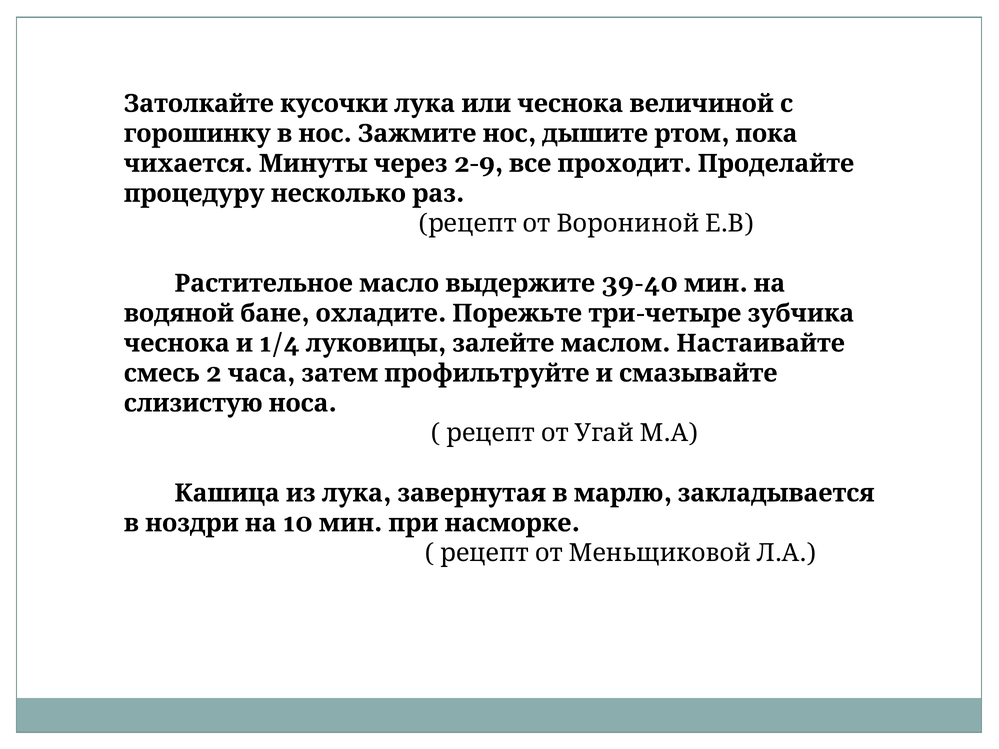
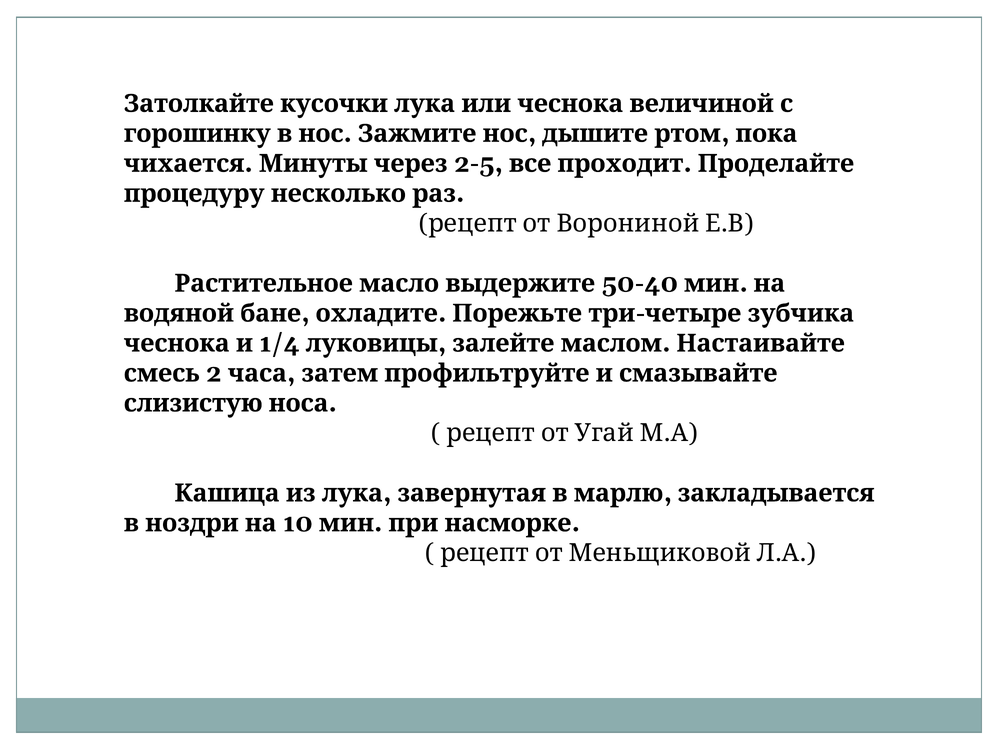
2-9: 2-9 -> 2-5
39-40: 39-40 -> 50-40
